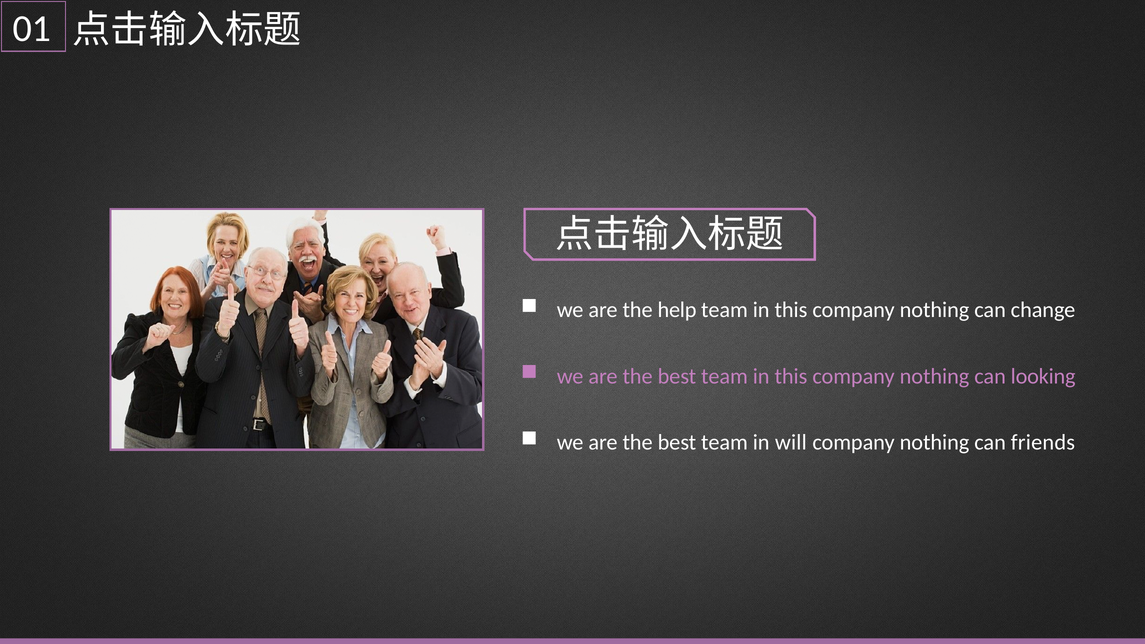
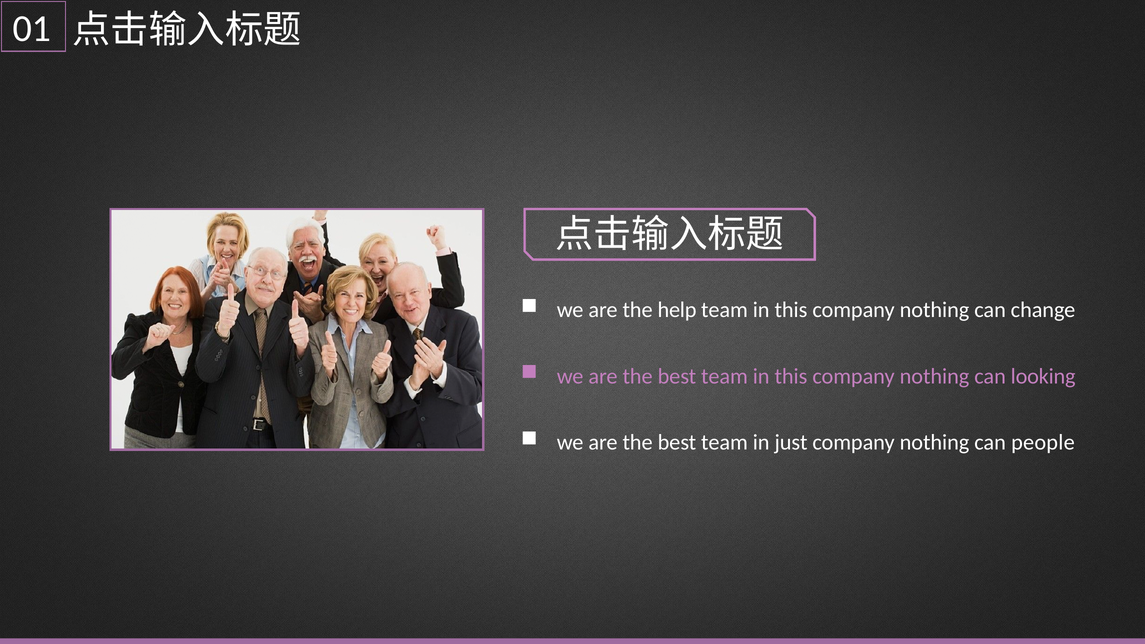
will: will -> just
friends: friends -> people
